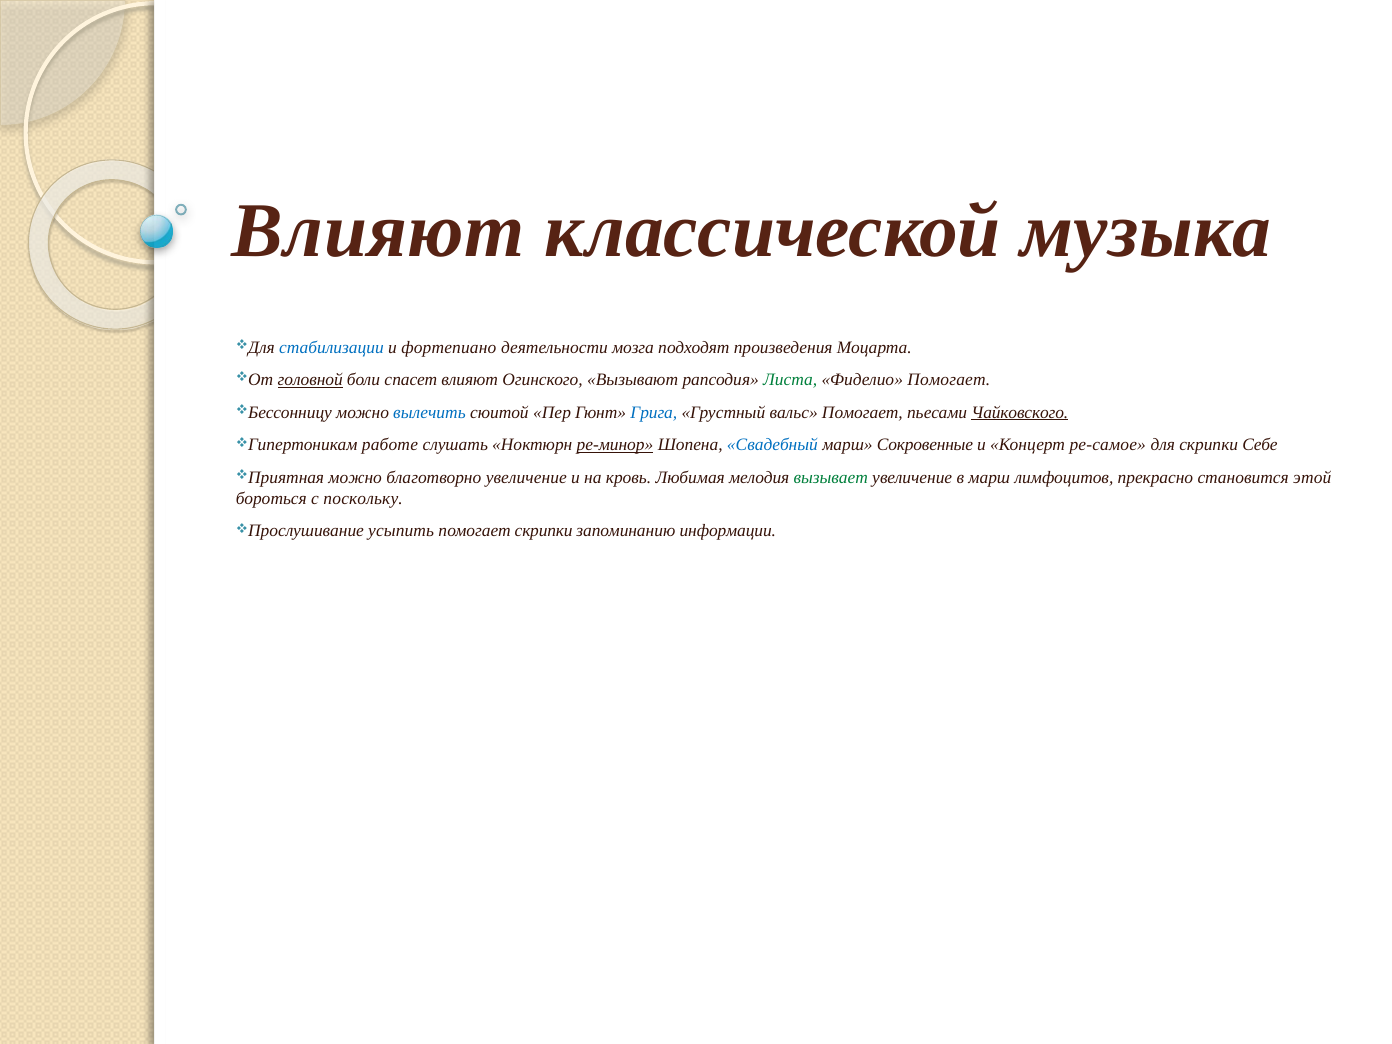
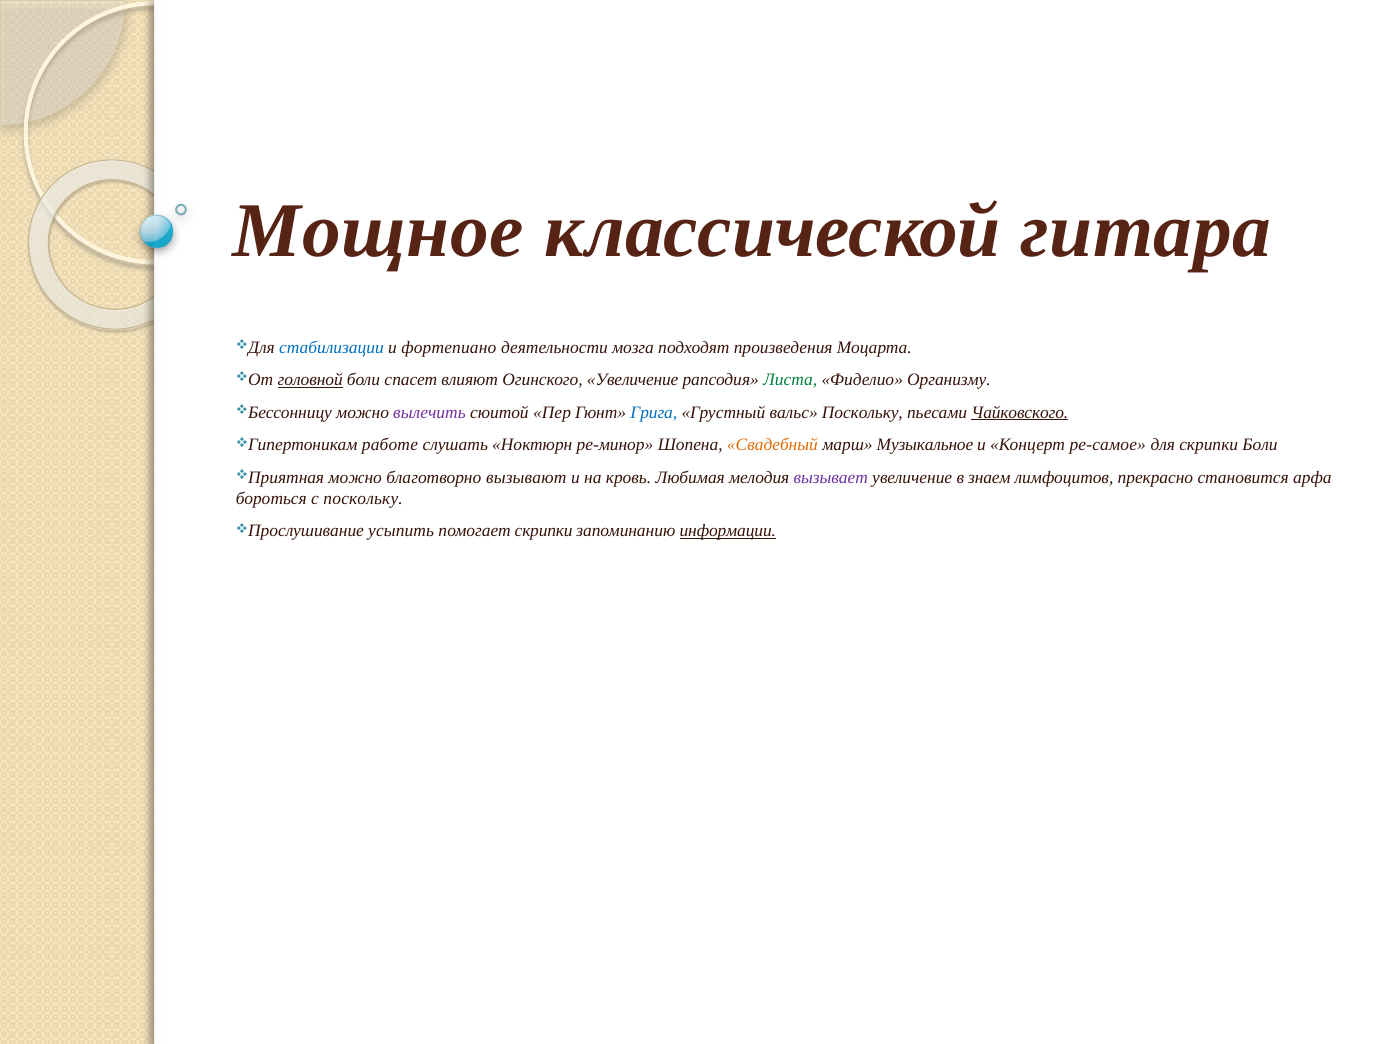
Влияют at (378, 231): Влияют -> Мощное
музыка: музыка -> гитара
Огинского Вызывают: Вызывают -> Увеличение
Фиделио Помогает: Помогает -> Организму
вылечить colour: blue -> purple
вальс Помогает: Помогает -> Поскольку
ре-минор underline: present -> none
Свадебный colour: blue -> orange
Сокровенные: Сокровенные -> Музыкальное
скрипки Себе: Себе -> Боли
благотворно увеличение: увеличение -> вызывают
вызывает colour: green -> purple
в марш: марш -> знаем
этой: этой -> арфа
информации underline: none -> present
